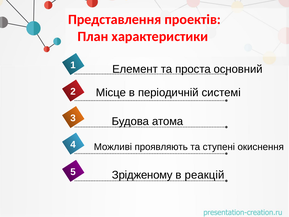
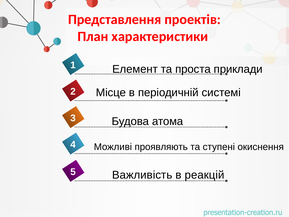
основний: основний -> приклади
Зрідженому: Зрідженому -> Важливість
